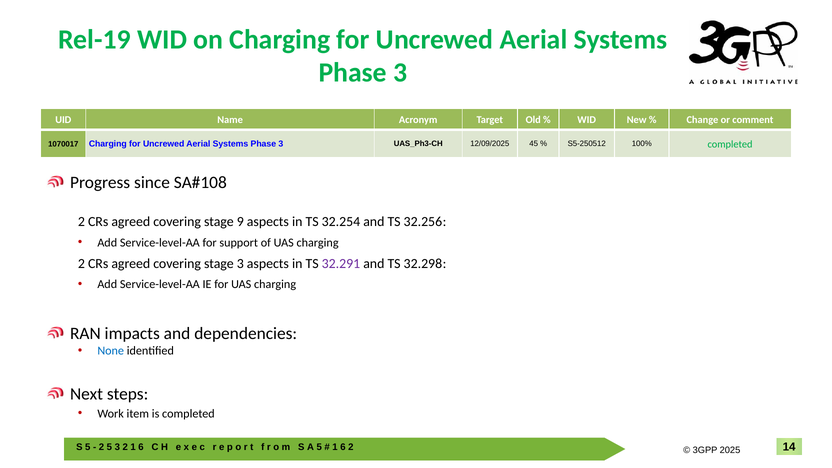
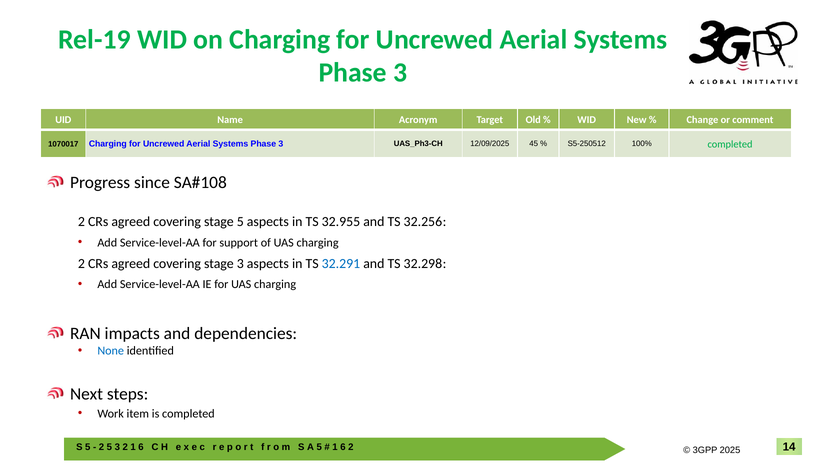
stage 9: 9 -> 5
32.254: 32.254 -> 32.955
32.291 colour: purple -> blue
